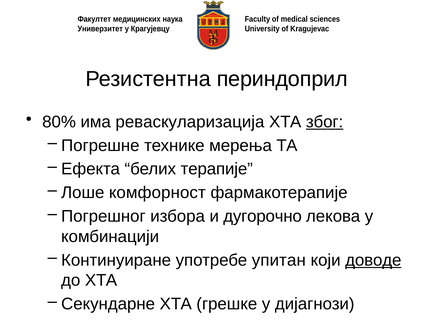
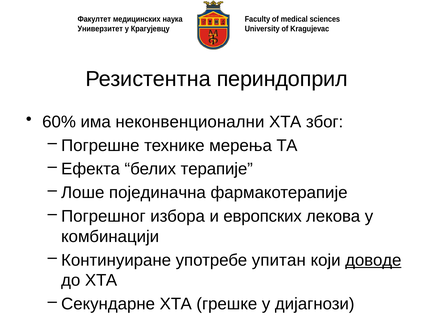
80%: 80% -> 60%
реваскуларизација: реваскуларизација -> неконвенционални
због underline: present -> none
комфорност: комфорност -> појединачна
дугорочно: дугорочно -> европских
